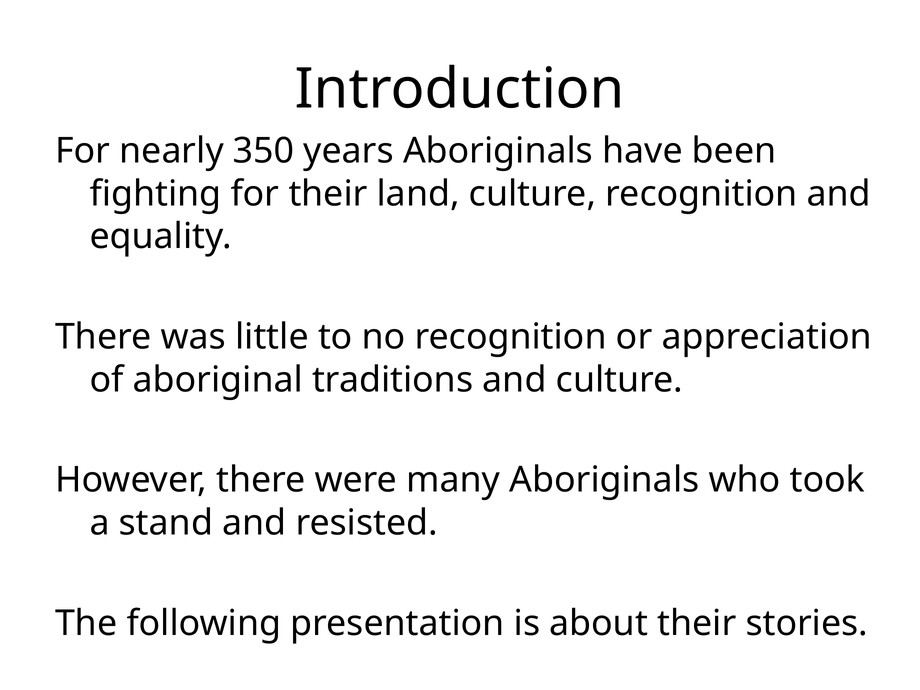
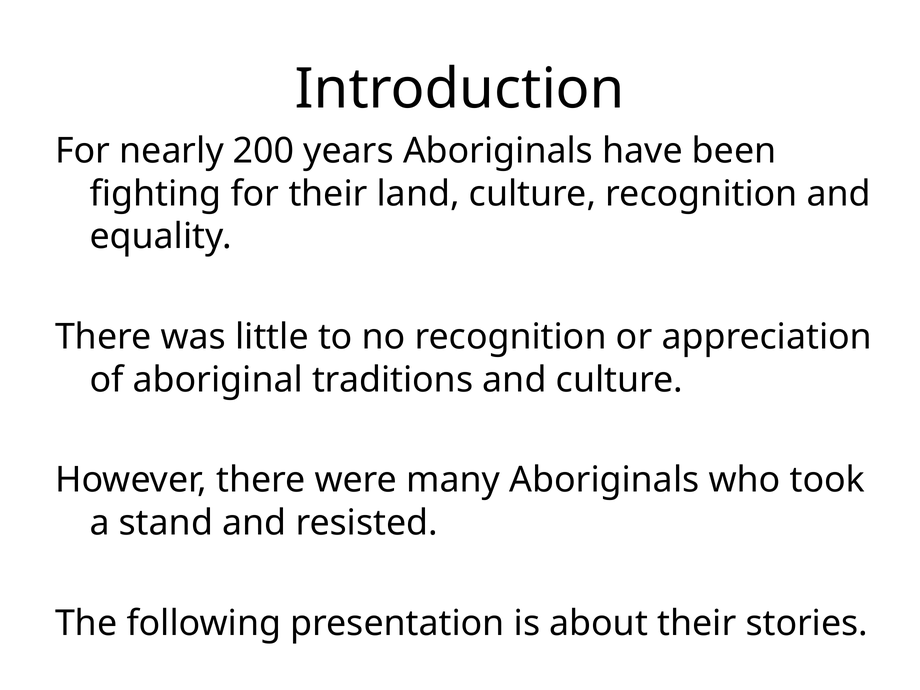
350: 350 -> 200
